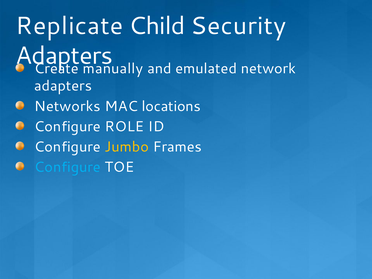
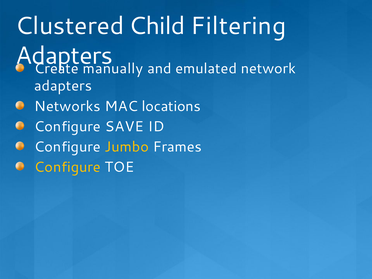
Replicate: Replicate -> Clustered
Security: Security -> Filtering
ROLE: ROLE -> SAVE
Configure at (67, 167) colour: light blue -> yellow
